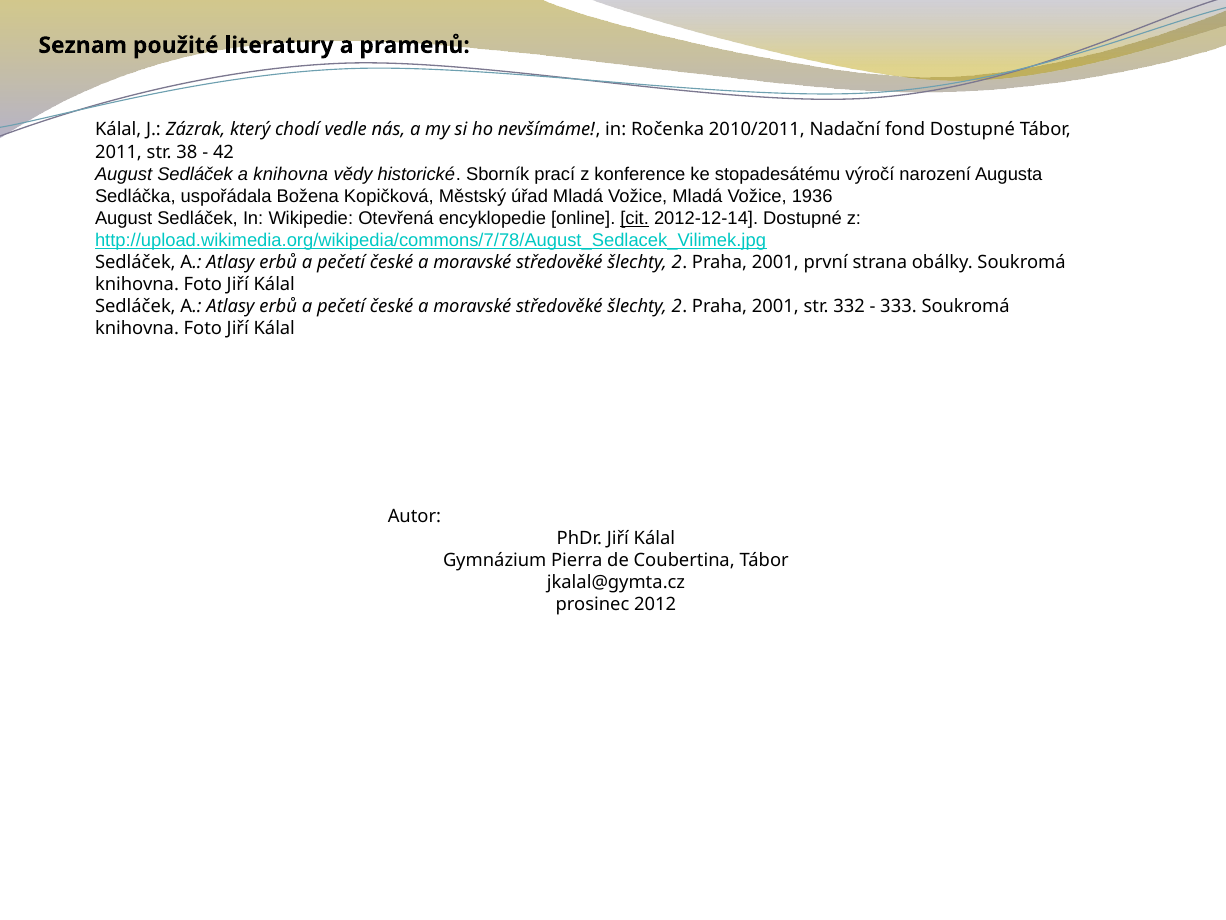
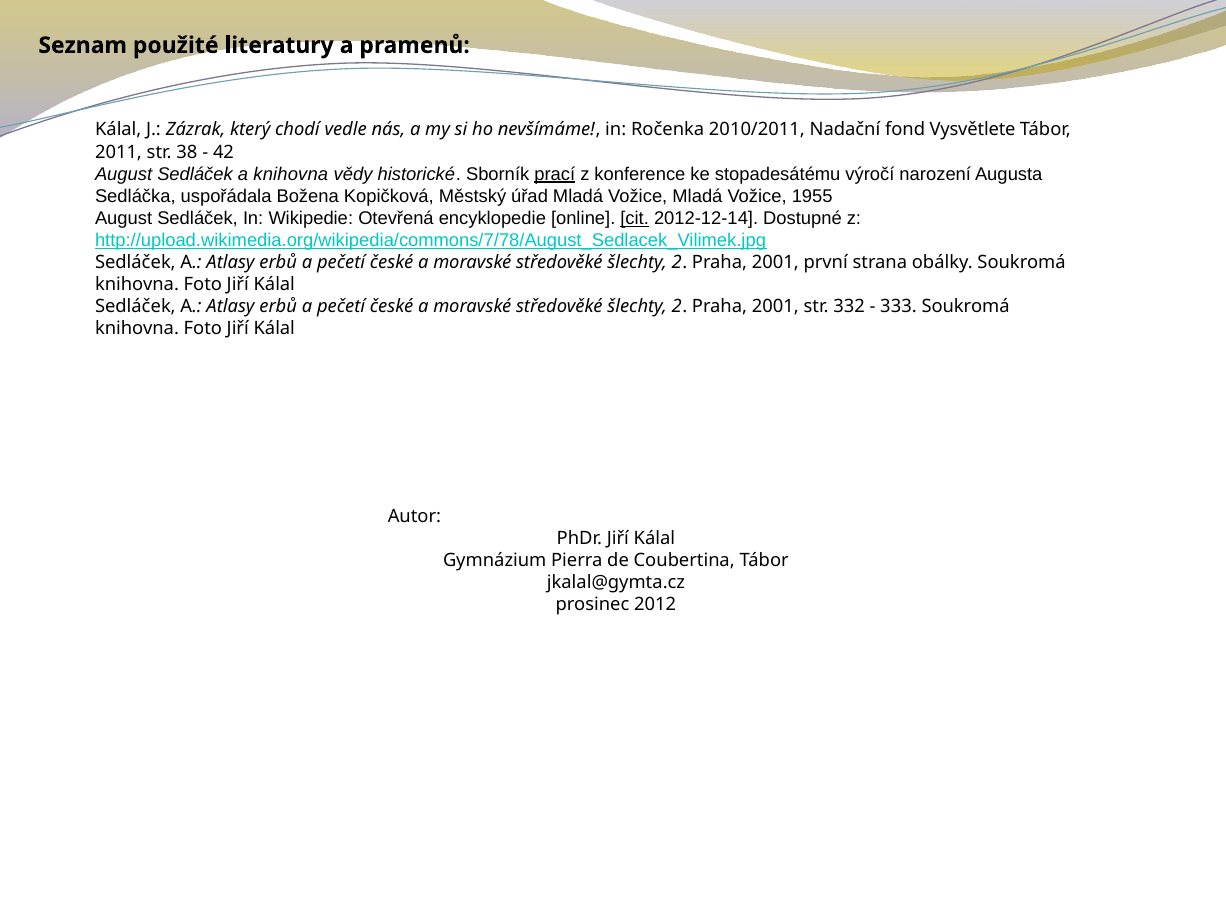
fond Dostupné: Dostupné -> Vysvětlete
prací underline: none -> present
1936: 1936 -> 1955
